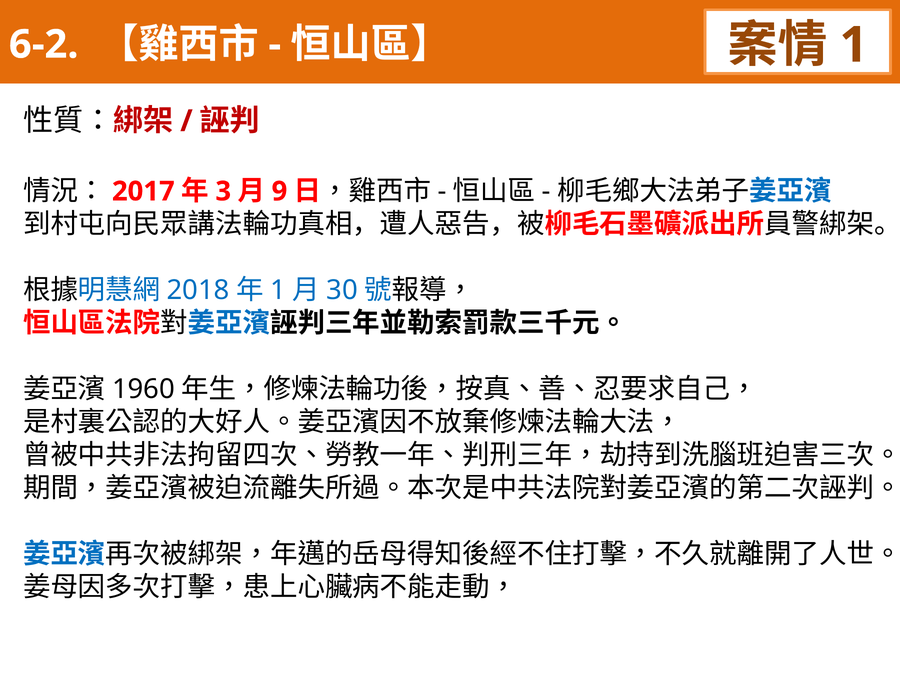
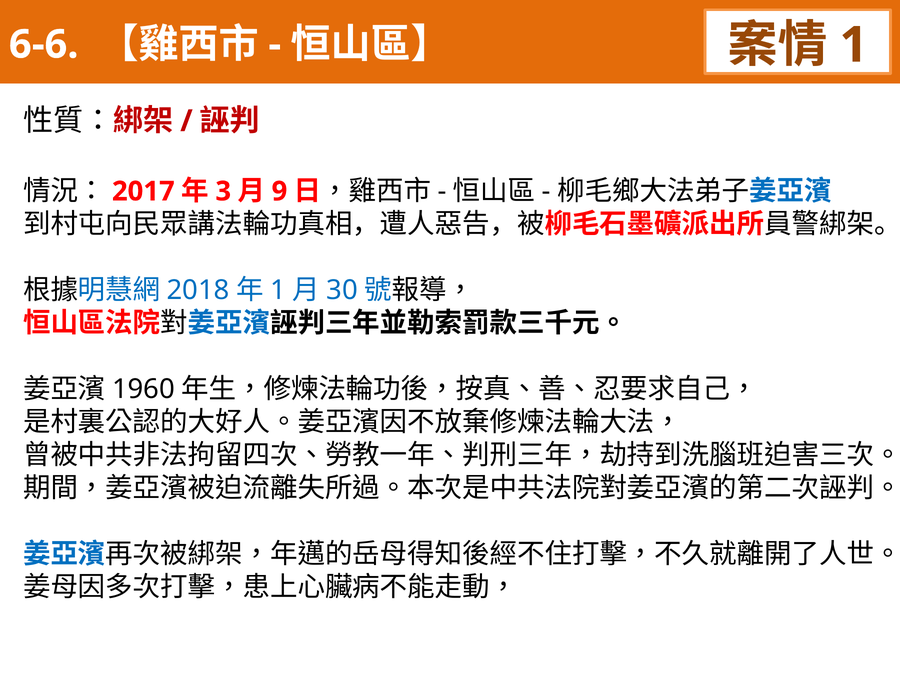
6-2: 6-2 -> 6-6
